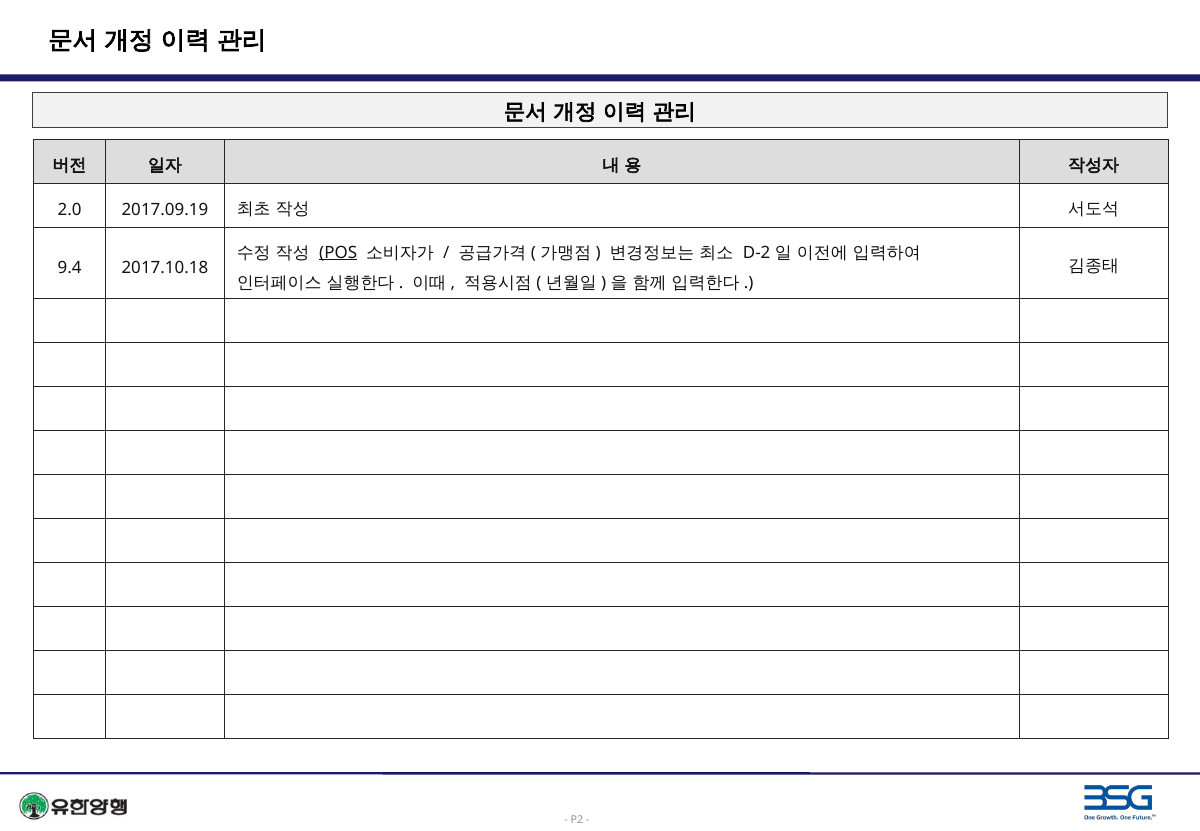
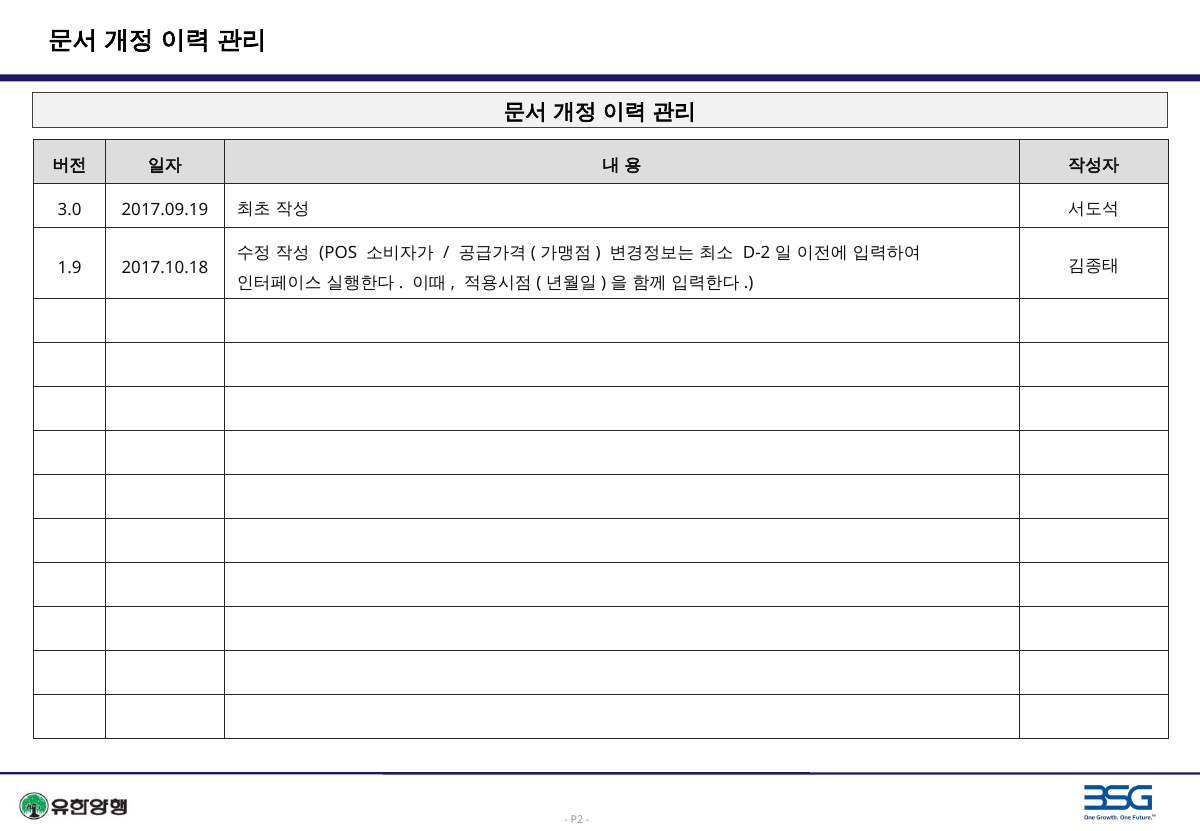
2.0: 2.0 -> 3.0
POS underline: present -> none
9.4: 9.4 -> 1.9
